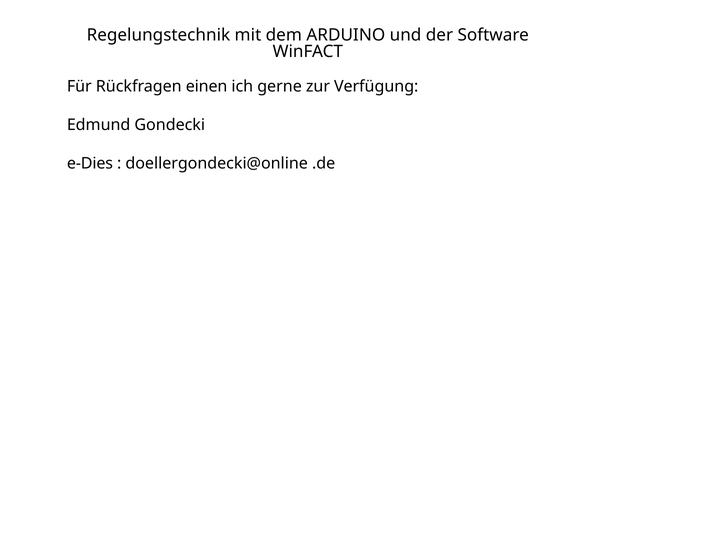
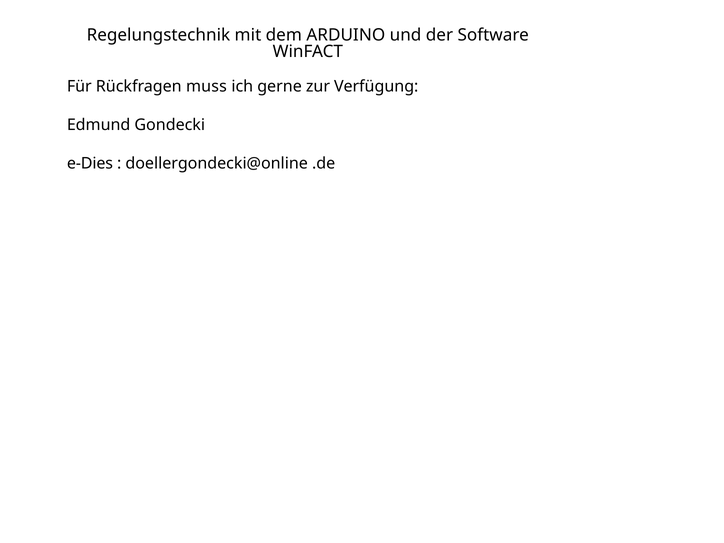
einen: einen -> muss
